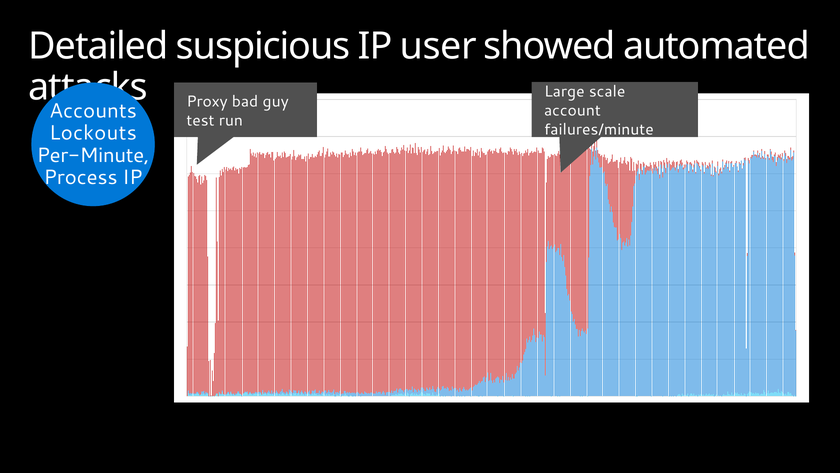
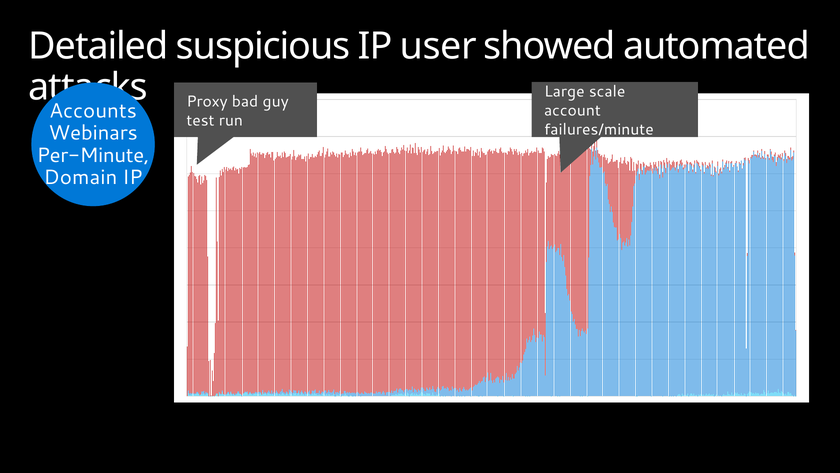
Lockouts: Lockouts -> Webinars
Process: Process -> Domain
